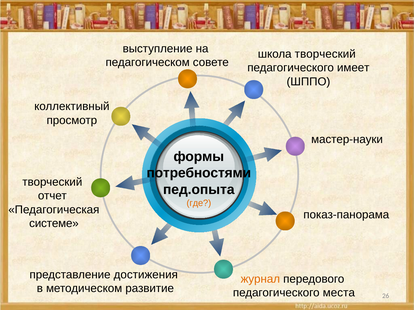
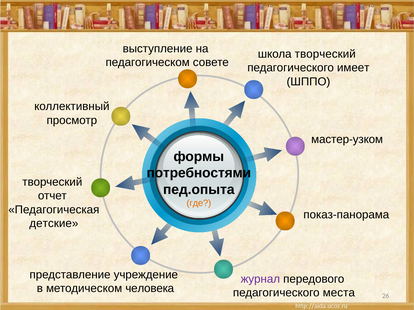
мастер-науки: мастер-науки -> мастер-узком
системе: системе -> детские
достижения: достижения -> учреждение
журнал colour: orange -> purple
развитие: развитие -> человека
